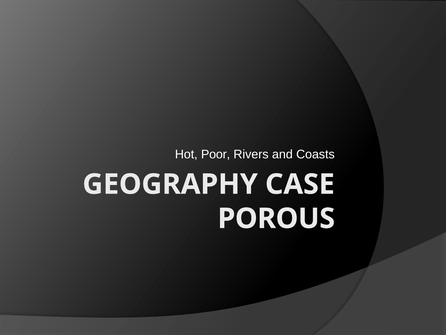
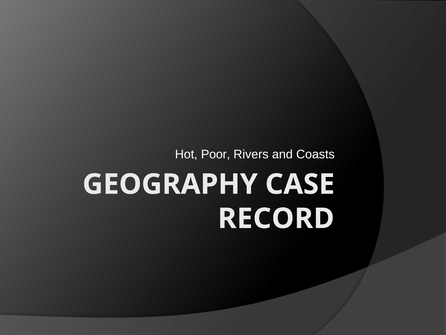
POROUS: POROUS -> RECORD
